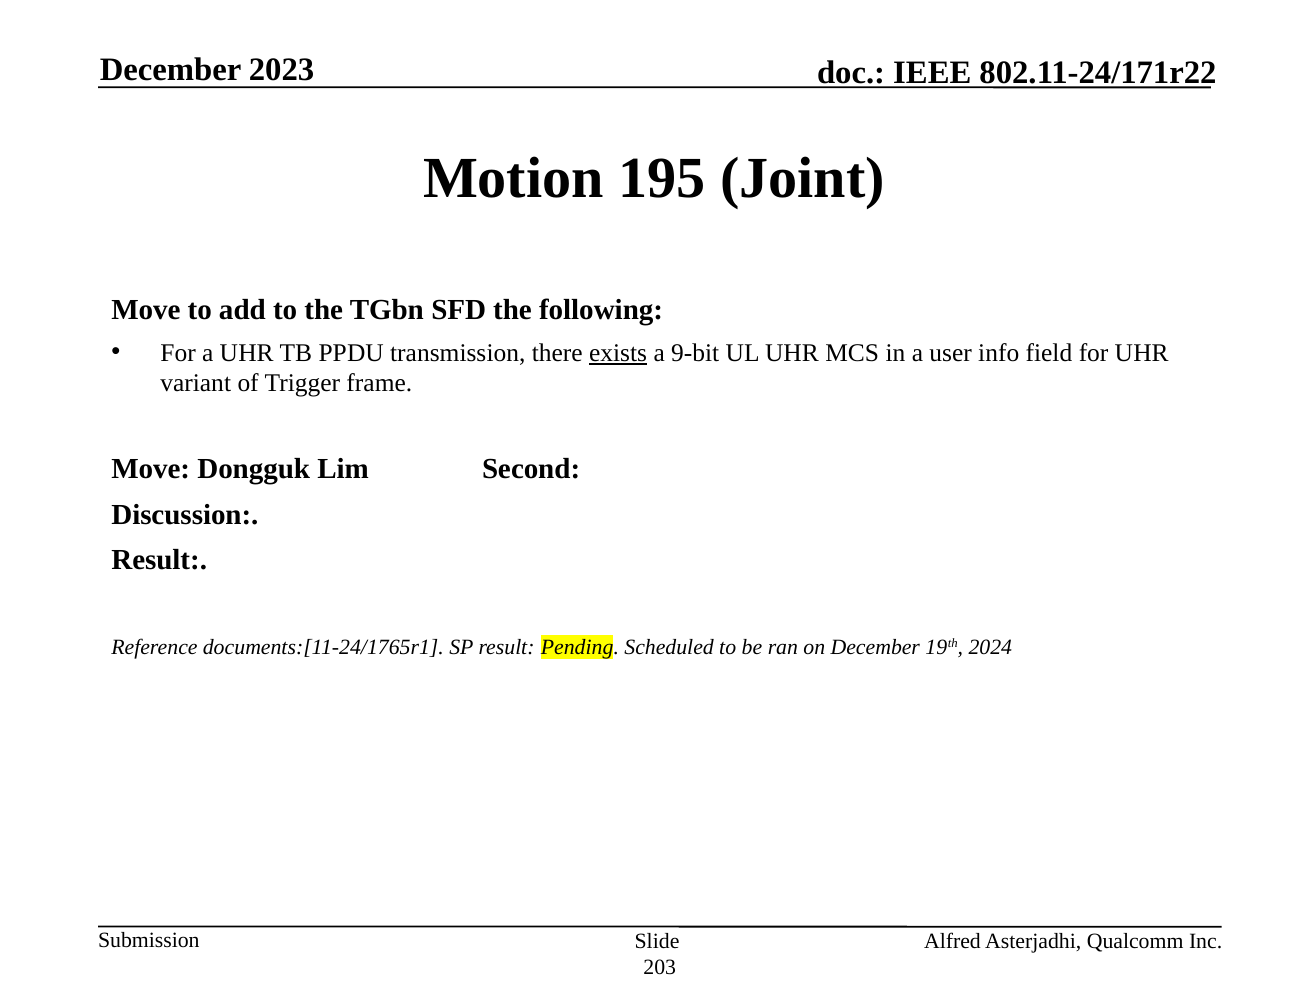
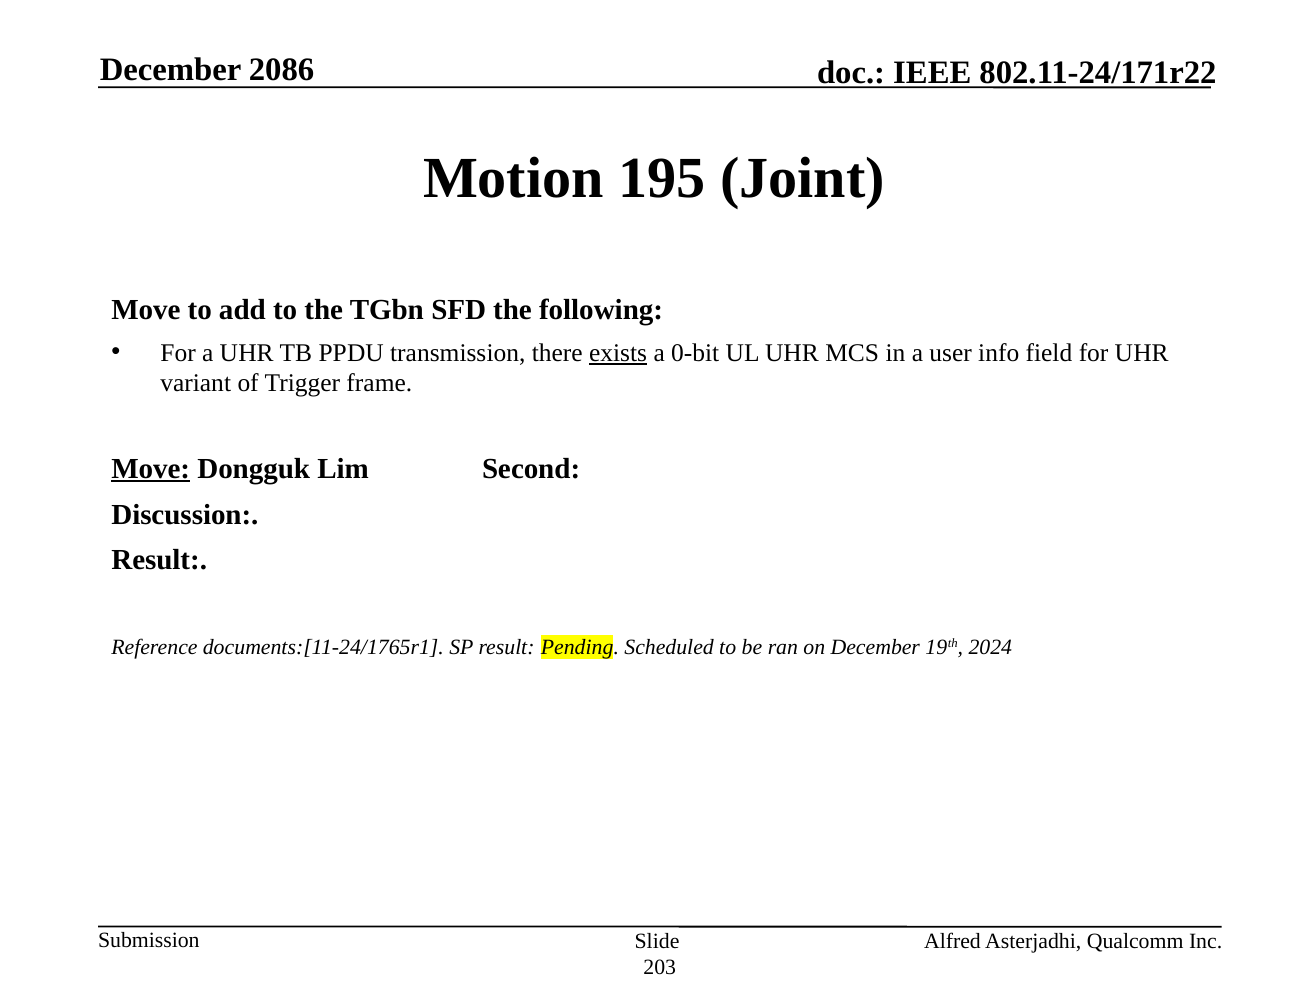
2023: 2023 -> 2086
9-bit: 9-bit -> 0-bit
Move at (151, 469) underline: none -> present
